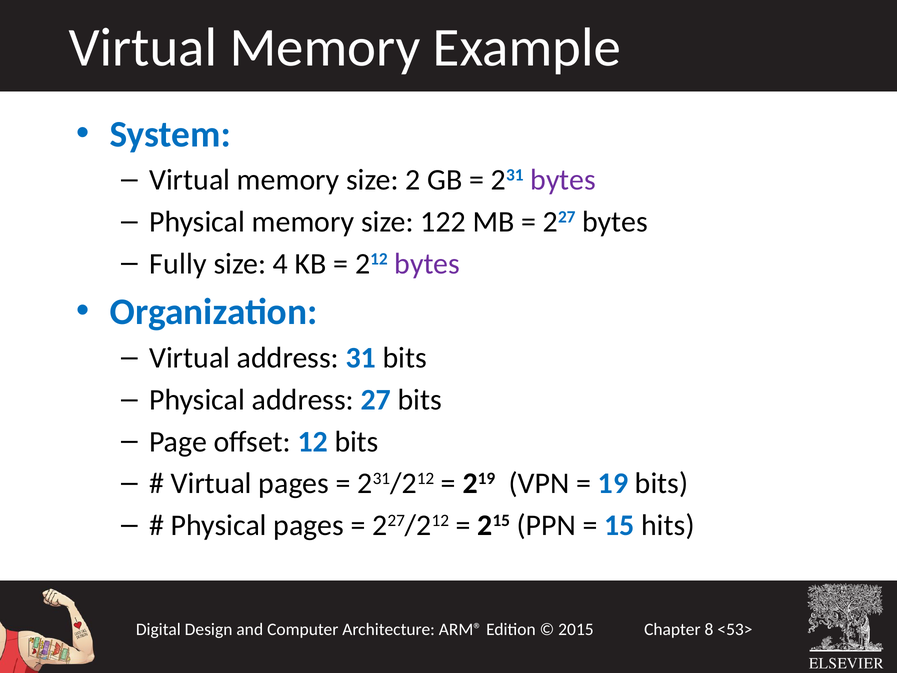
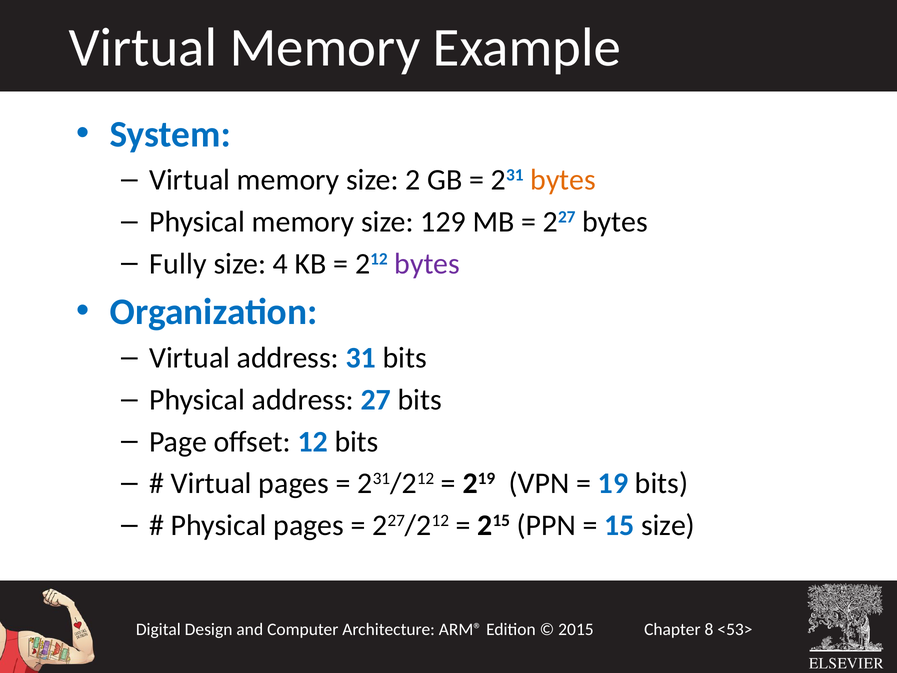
bytes at (563, 180) colour: purple -> orange
122: 122 -> 129
15 hits: hits -> size
